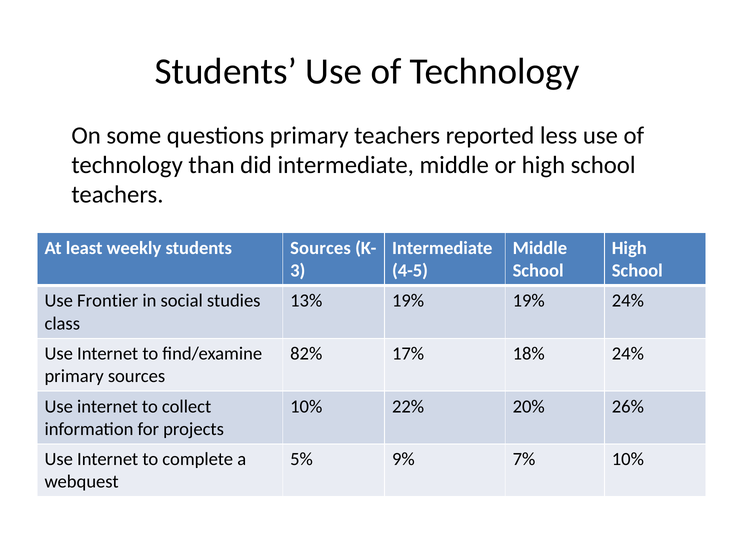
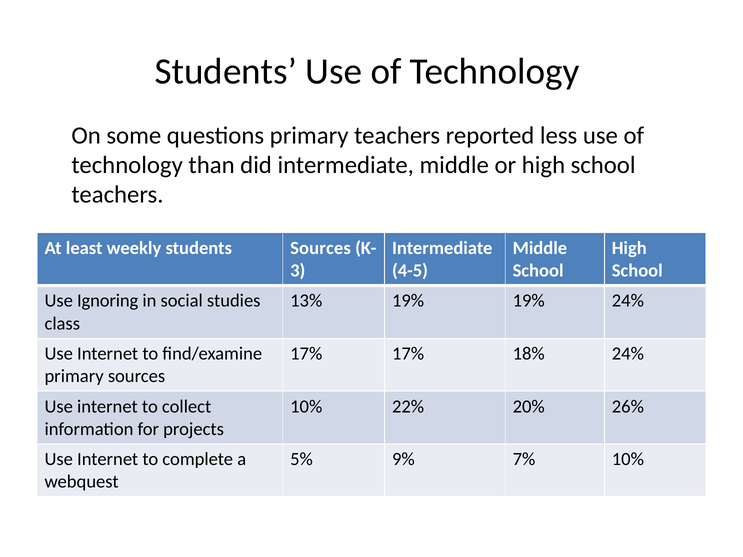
Frontier: Frontier -> Ignoring
82% at (306, 354): 82% -> 17%
